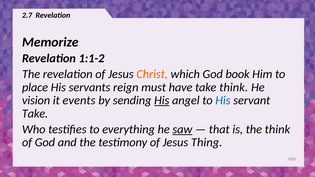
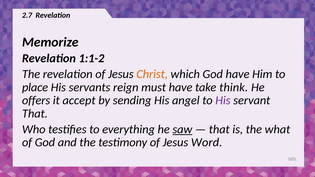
God book: book -> have
vision: vision -> offers
events: events -> accept
His at (162, 101) underline: present -> none
His at (223, 101) colour: blue -> purple
Take at (35, 114): Take -> That
the think: think -> what
Thing: Thing -> Word
